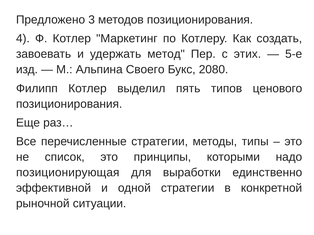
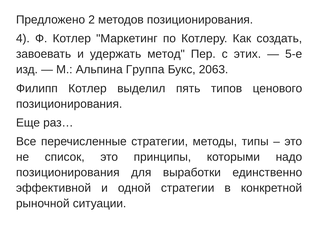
3: 3 -> 2
Своего: Своего -> Группа
2080: 2080 -> 2063
позиционирующая at (68, 173): позиционирующая -> позиционирования
